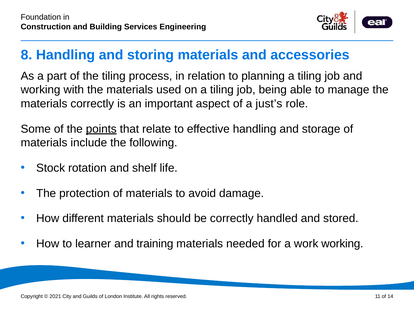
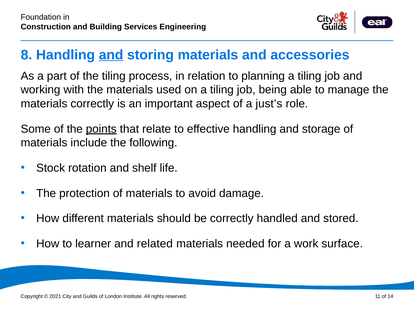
and at (111, 55) underline: none -> present
training: training -> related
work working: working -> surface
